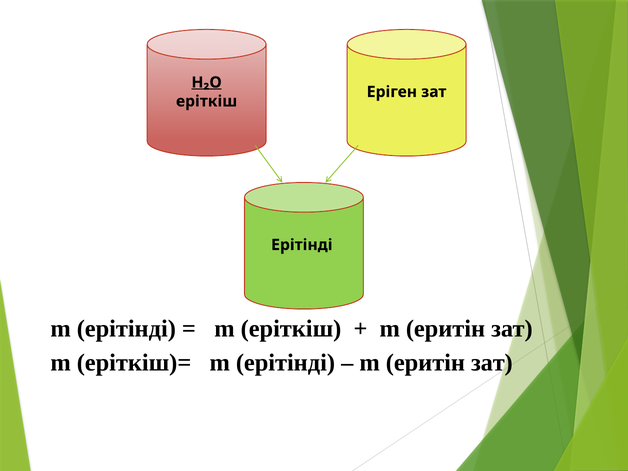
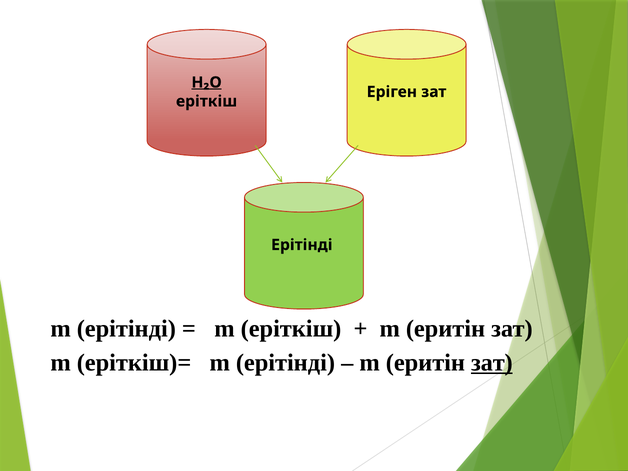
зат at (492, 363) underline: none -> present
